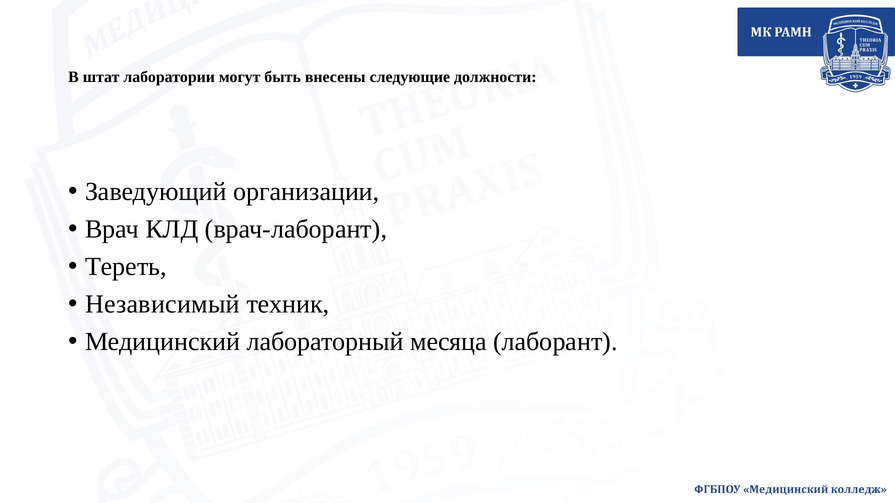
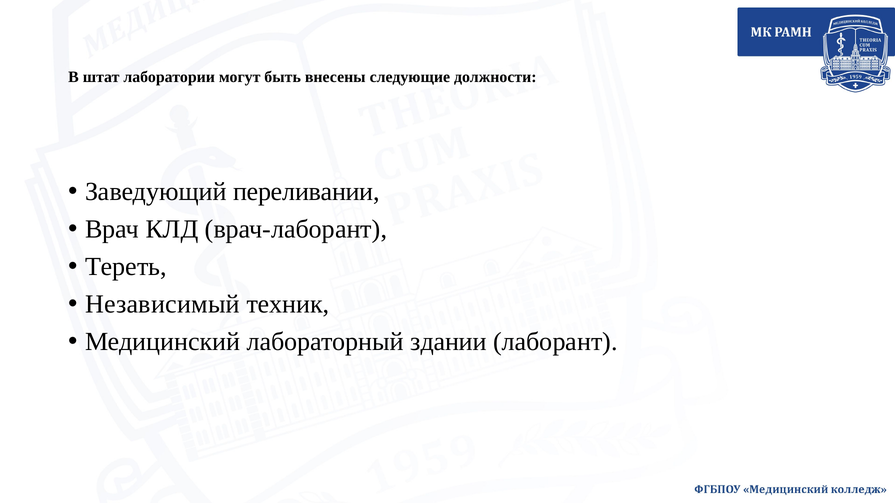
организации: организации -> переливании
месяца: месяца -> здании
